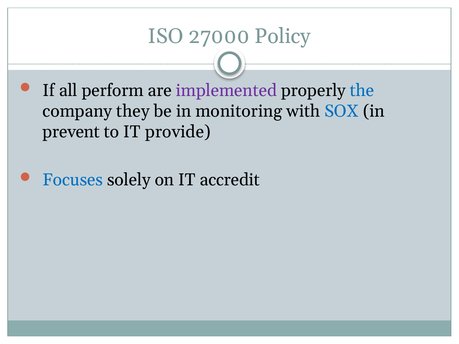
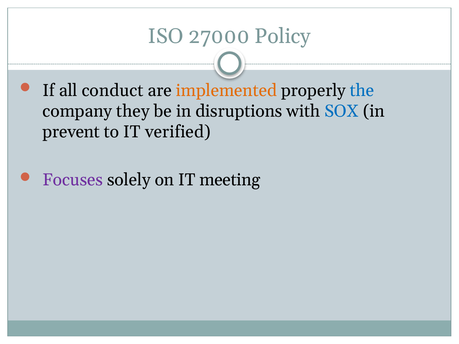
perform: perform -> conduct
implemented colour: purple -> orange
monitoring: monitoring -> disruptions
provide: provide -> verified
Focuses colour: blue -> purple
accredit: accredit -> meeting
